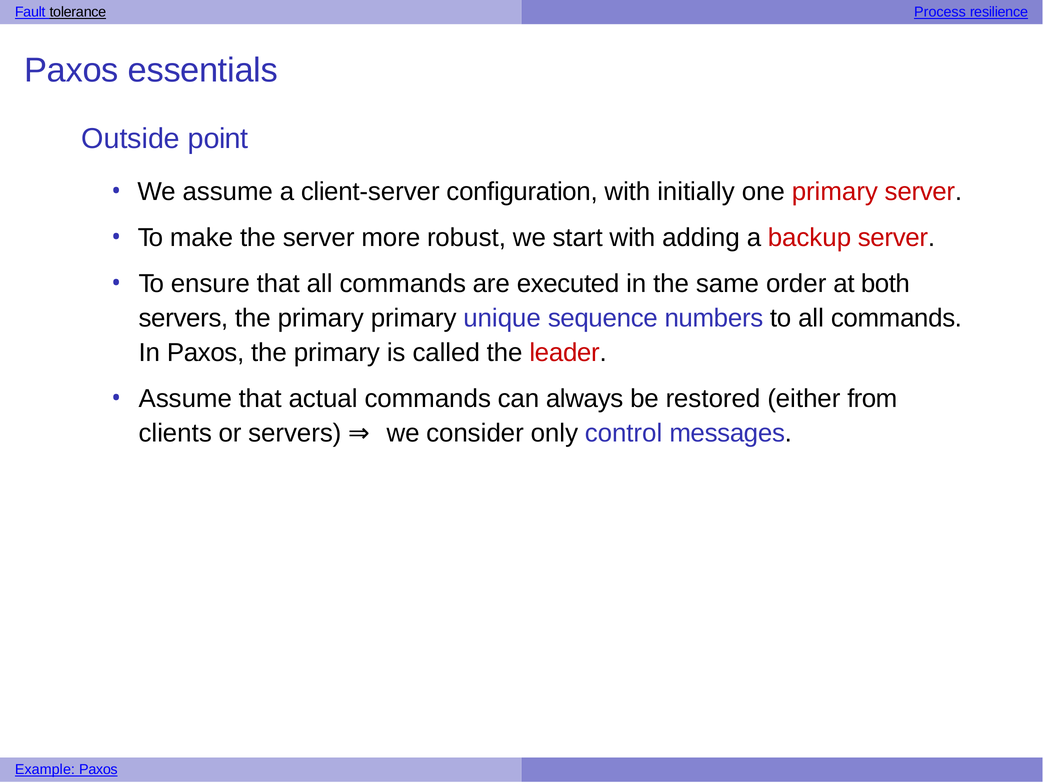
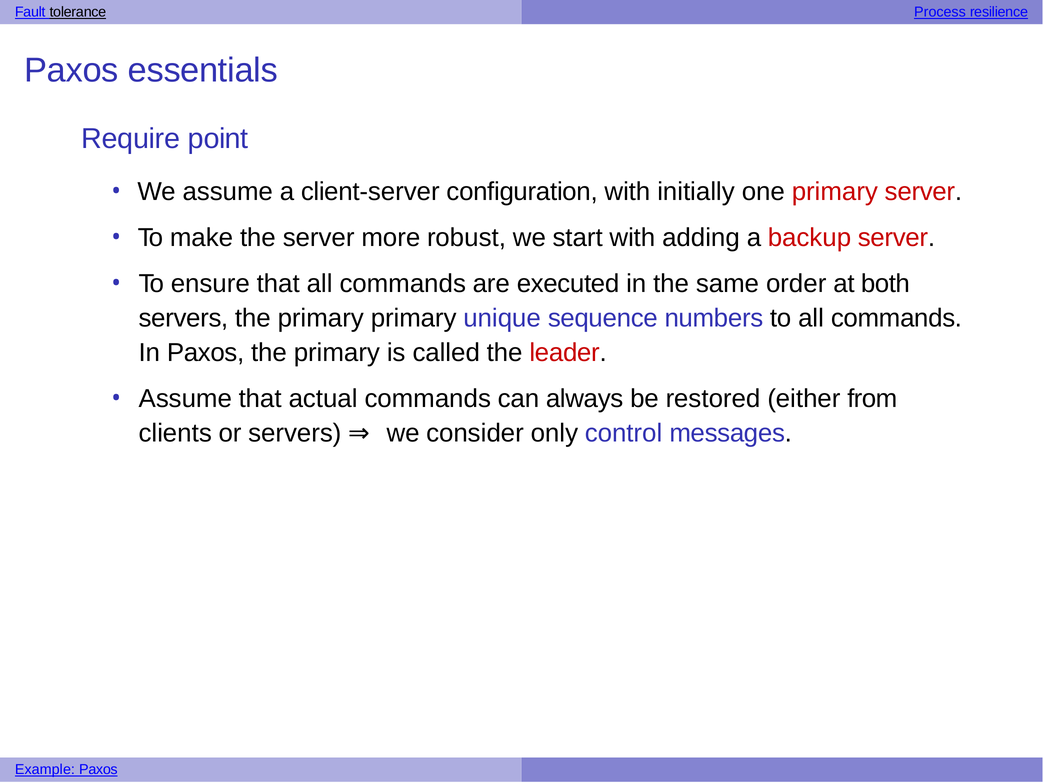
Outside: Outside -> Require
